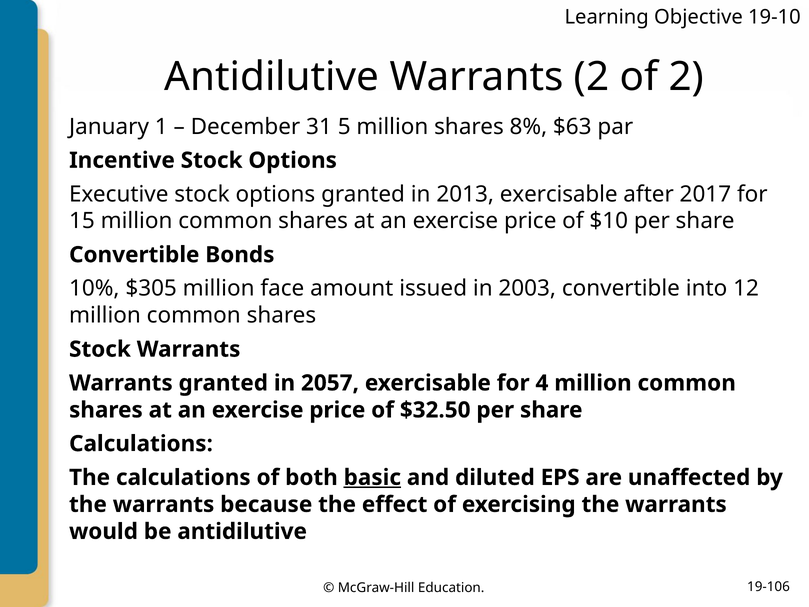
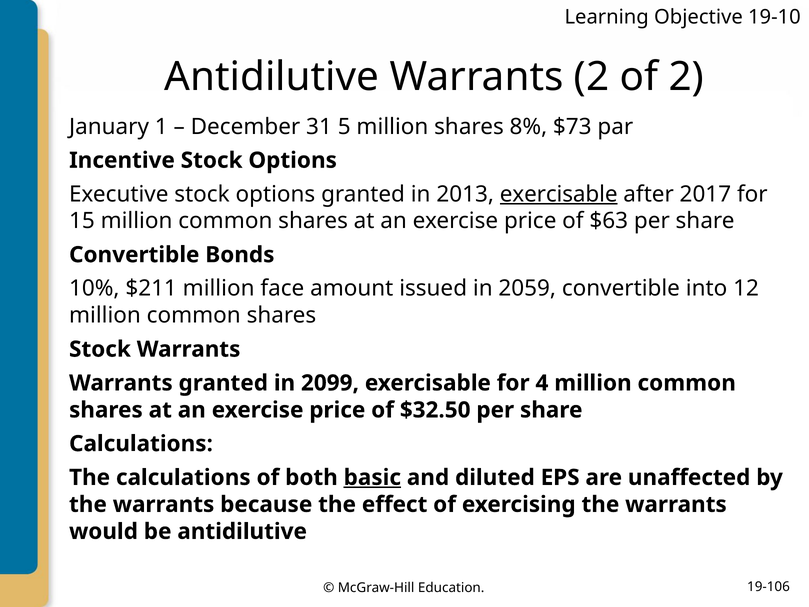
$63: $63 -> $73
exercisable at (559, 194) underline: none -> present
$10: $10 -> $63
$305: $305 -> $211
2003: 2003 -> 2059
2057: 2057 -> 2099
